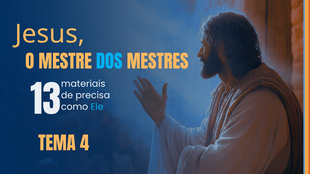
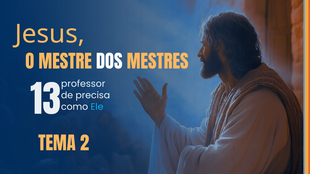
DOS colour: light blue -> white
materiais: materiais -> professor
4: 4 -> 2
